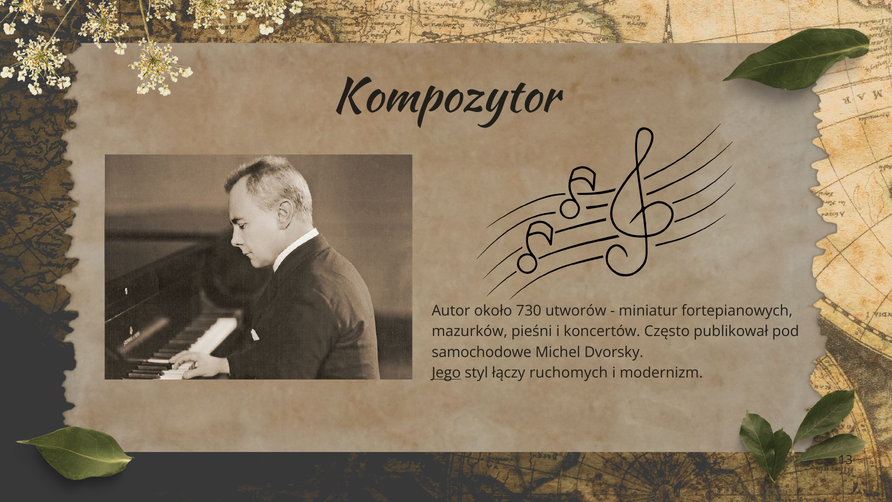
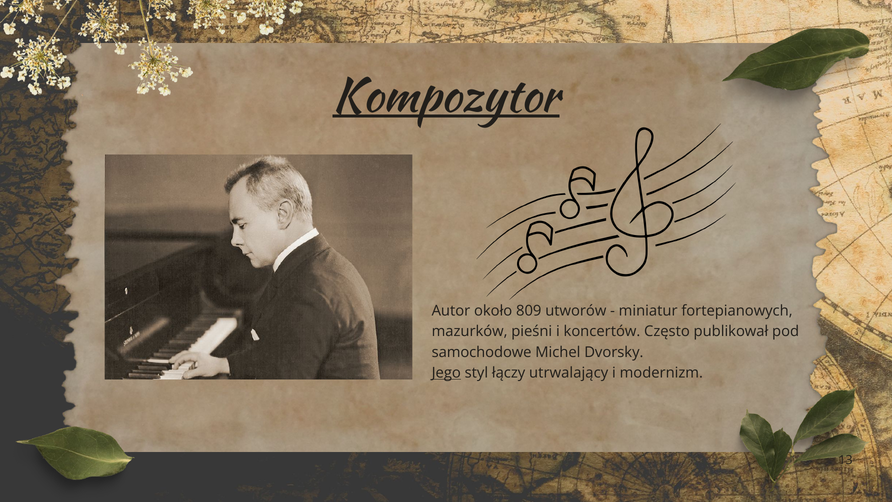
Kompozytor underline: none -> present
730: 730 -> 809
ruchomych: ruchomych -> utrwalający
